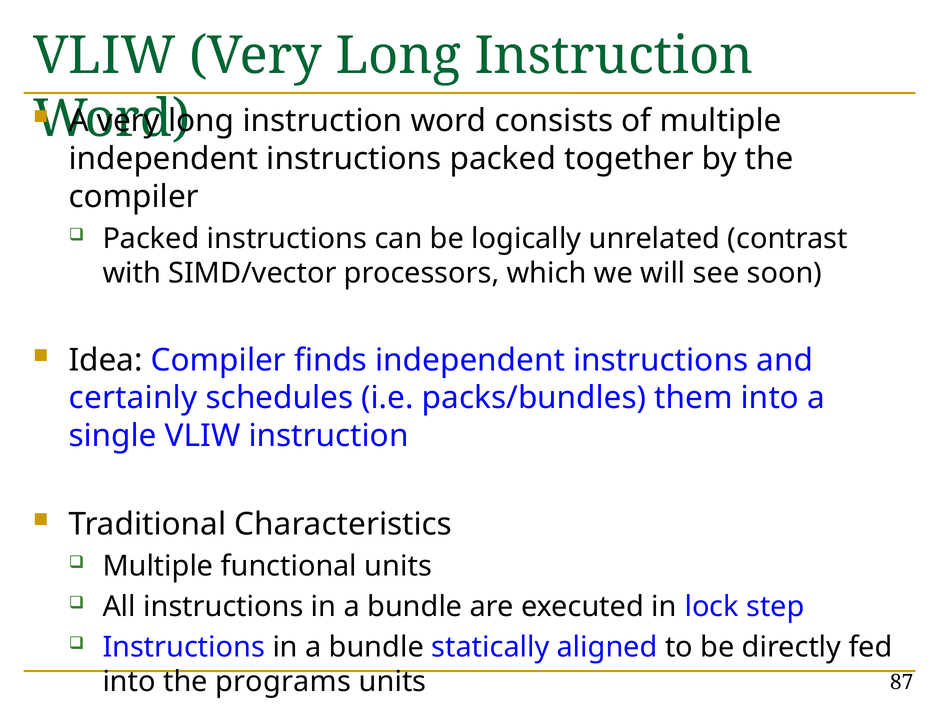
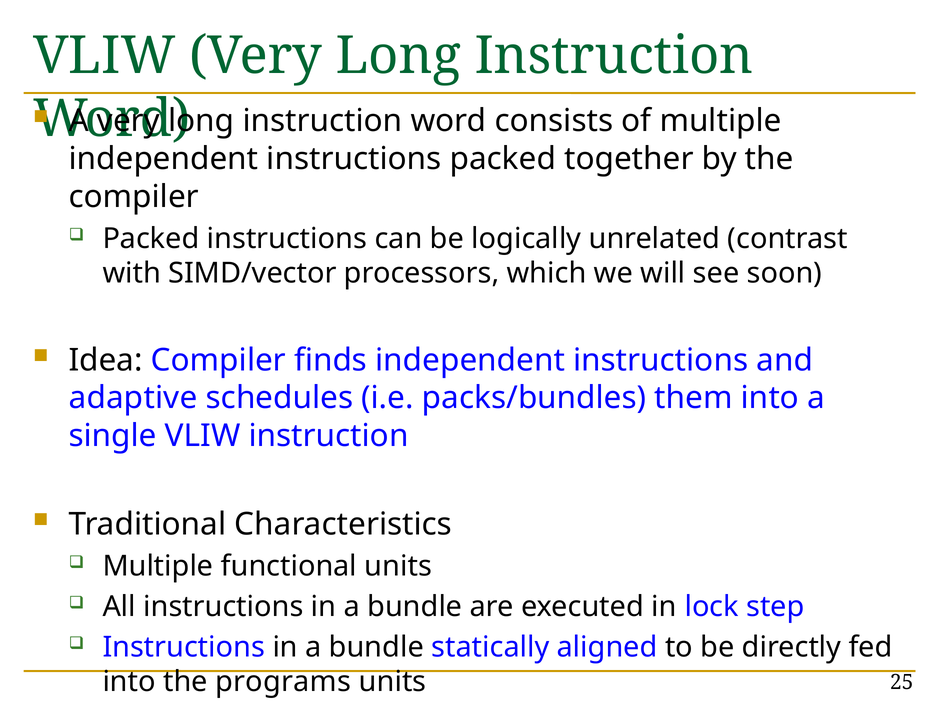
certainly: certainly -> adaptive
87: 87 -> 25
